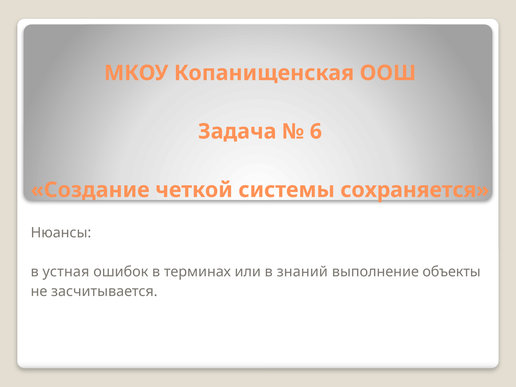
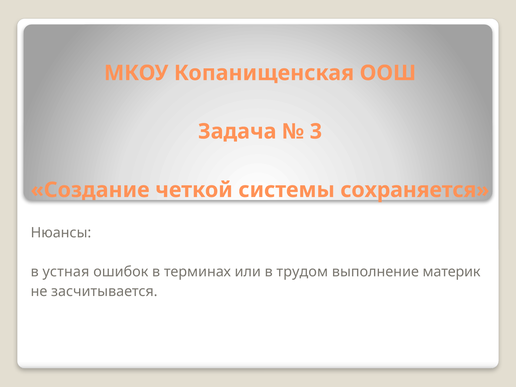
6: 6 -> 3
знаний: знаний -> трудом
объекты: объекты -> материк
